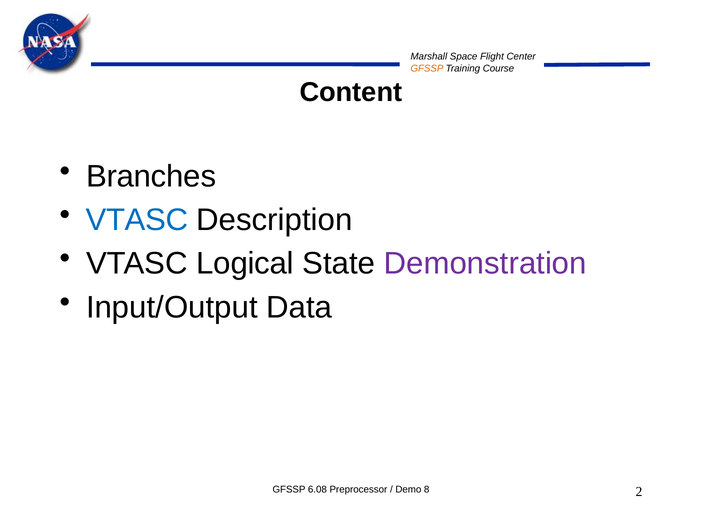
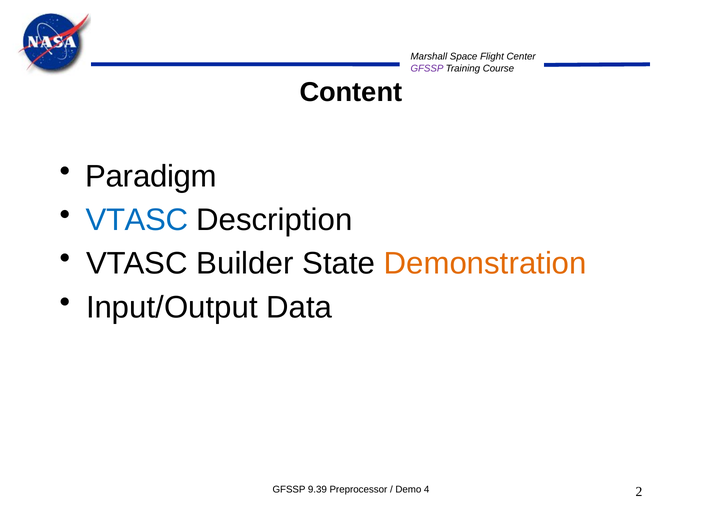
GFSSP at (427, 68) colour: orange -> purple
Branches: Branches -> Paradigm
Logical: Logical -> Builder
Demonstration colour: purple -> orange
6.08: 6.08 -> 9.39
8: 8 -> 4
